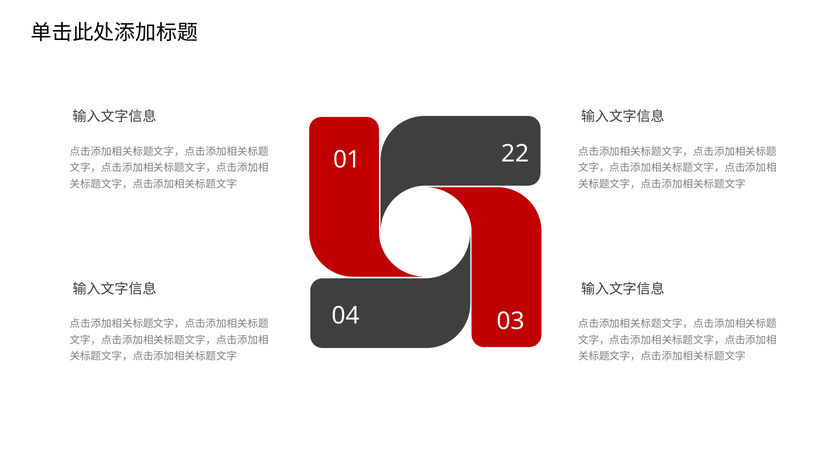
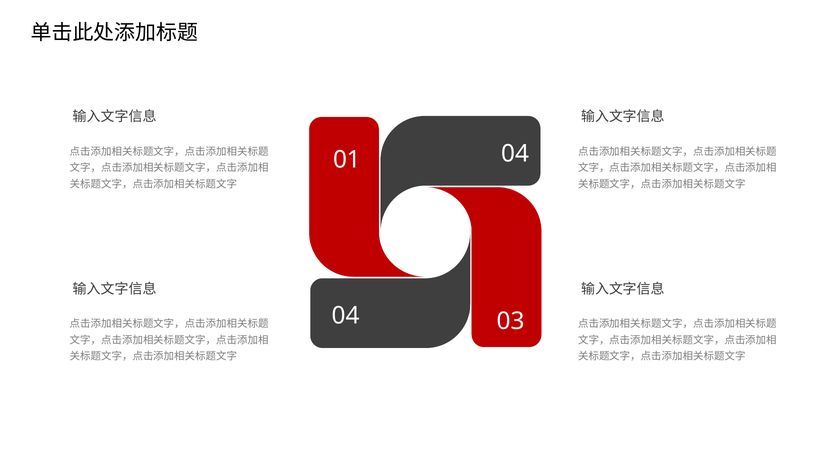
01 22: 22 -> 04
